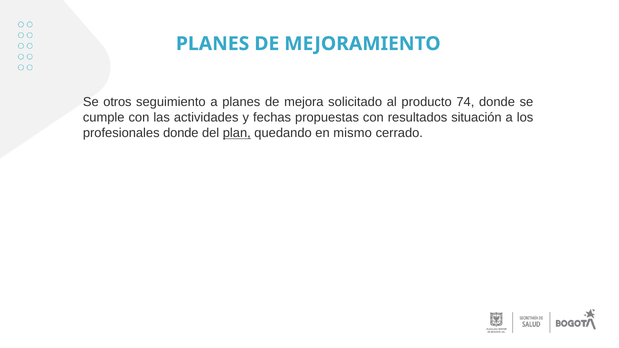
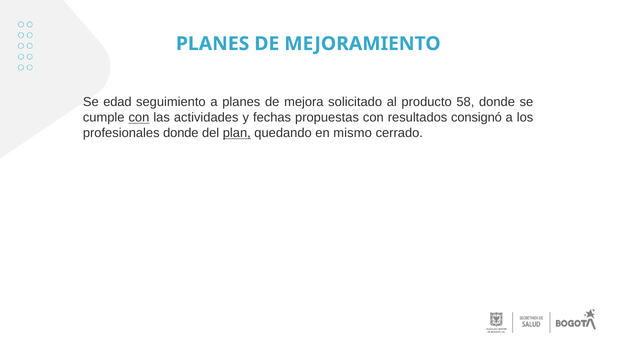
otros: otros -> edad
74: 74 -> 58
con at (139, 118) underline: none -> present
situación: situación -> consignó
